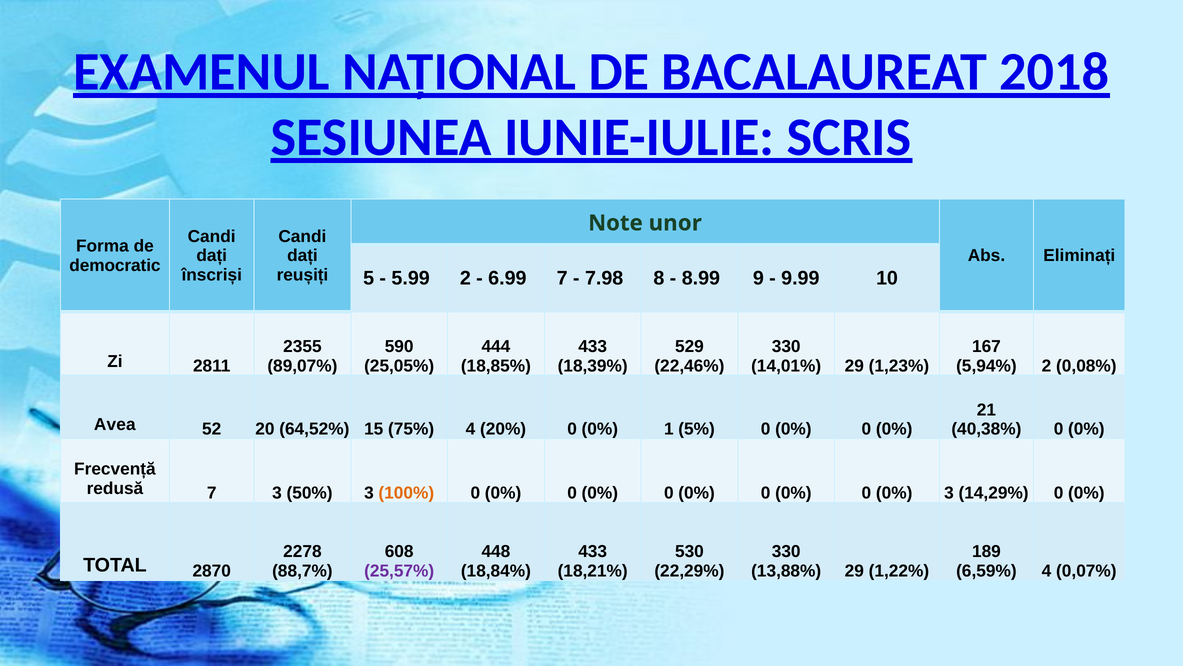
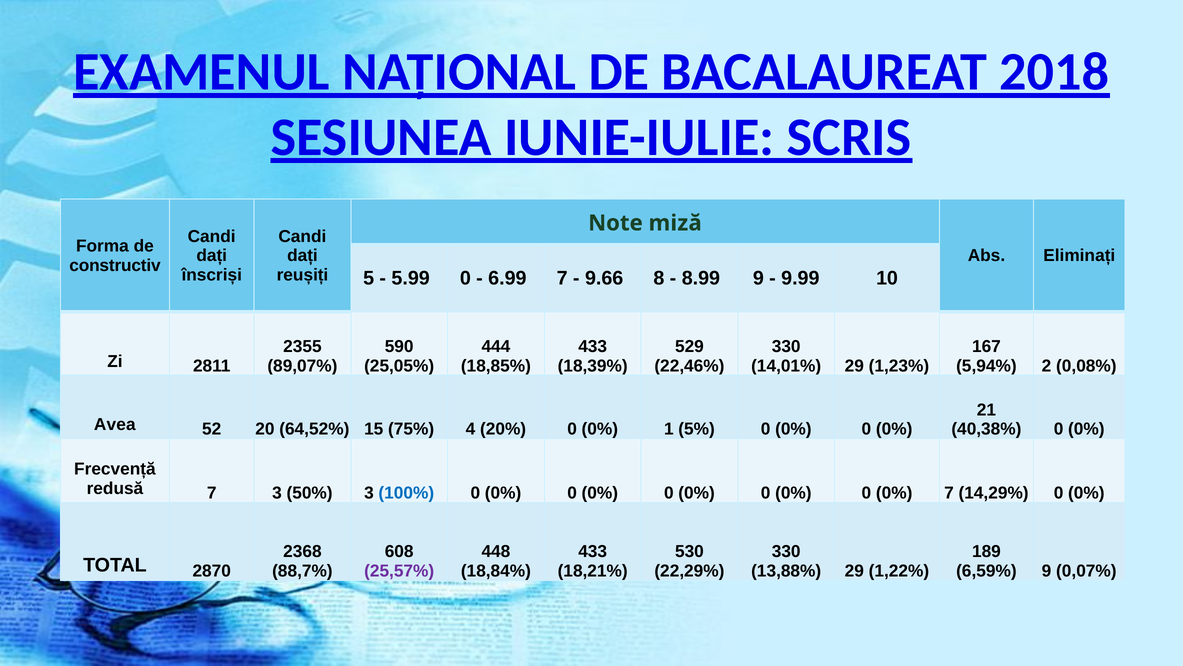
unor: unor -> miză
democratic: democratic -> constructiv
5.99 2: 2 -> 0
7.98: 7.98 -> 9.66
100% colour: orange -> blue
0% 3: 3 -> 7
2278: 2278 -> 2368
6,59% 4: 4 -> 9
